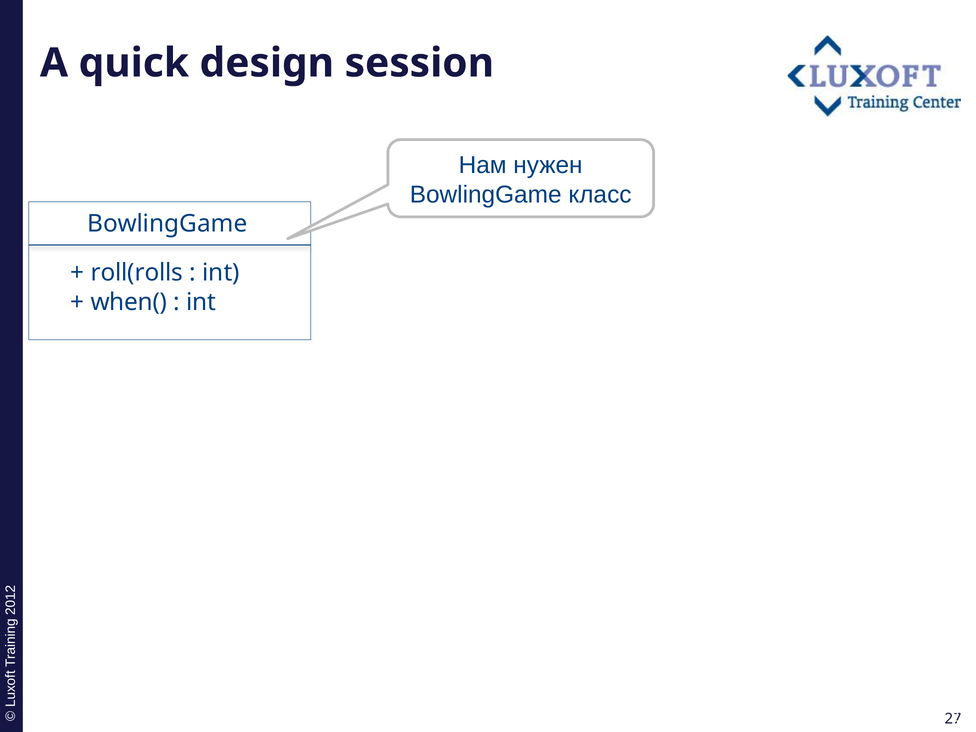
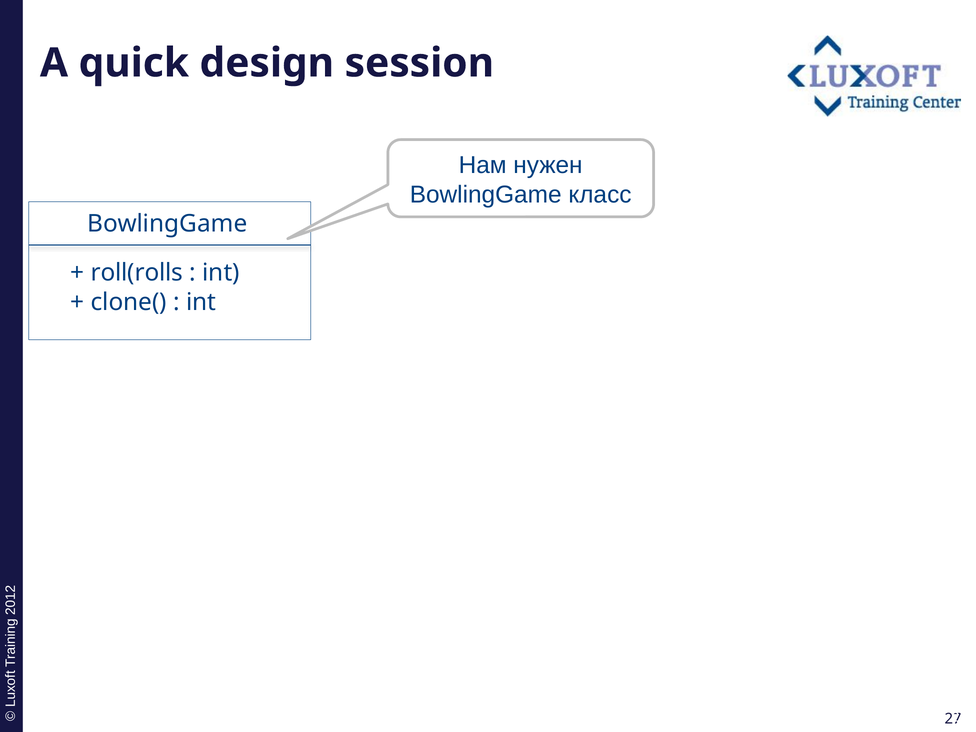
when(: when( -> clone(
